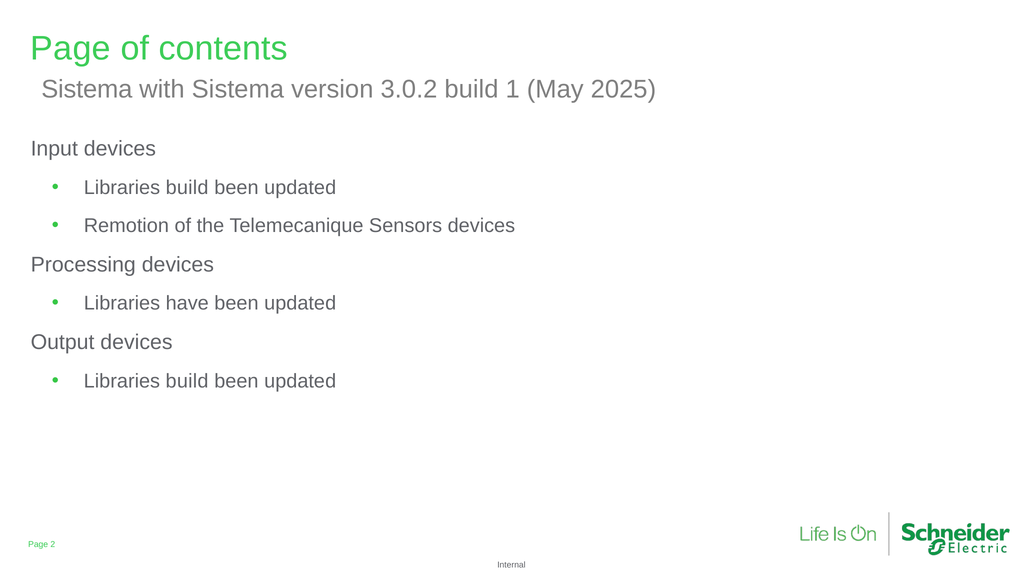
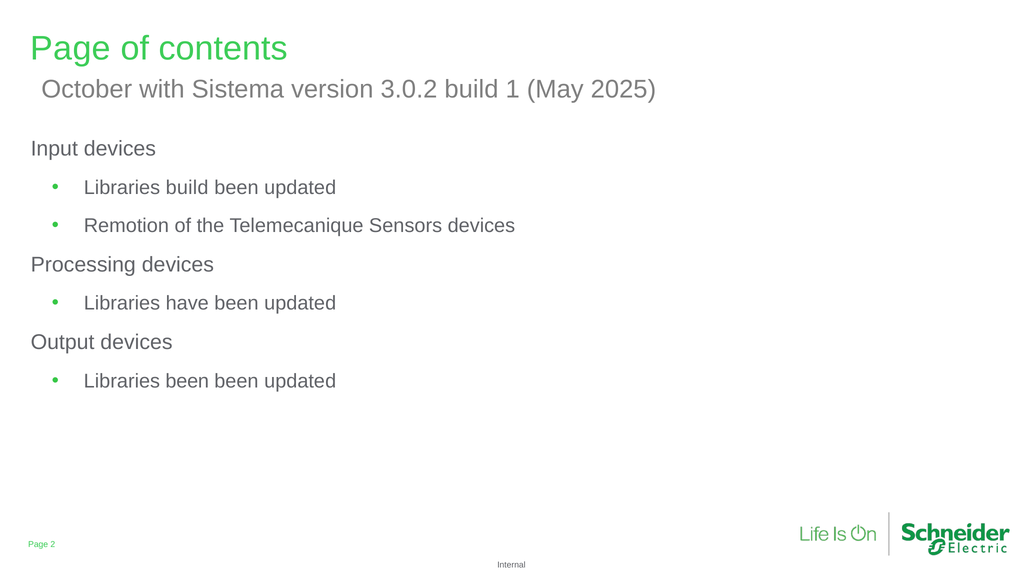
Sistema at (87, 89): Sistema -> October
build at (187, 381): build -> been
